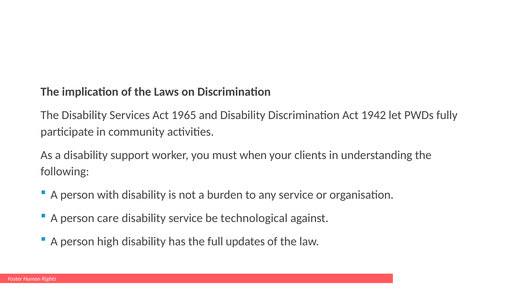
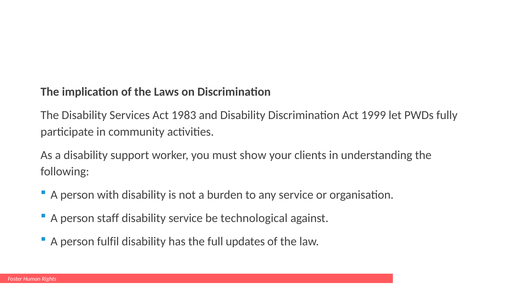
1965: 1965 -> 1983
1942: 1942 -> 1999
when: when -> show
care: care -> staff
high: high -> fulfil
